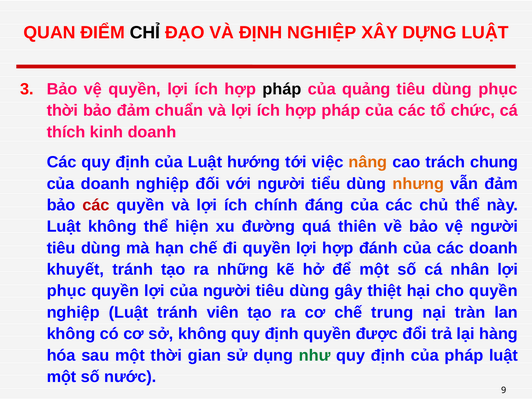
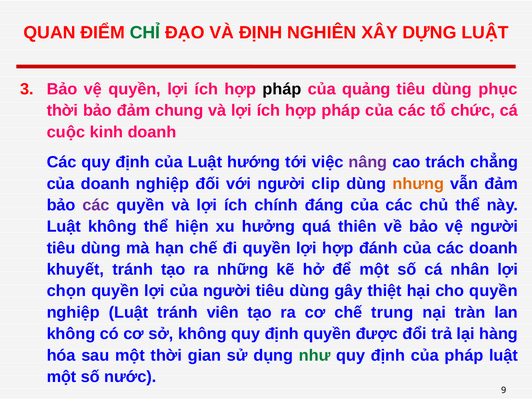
CHỈ colour: black -> green
ĐỊNH NGHIỆP: NGHIỆP -> NGHIÊN
chuẩn: chuẩn -> chung
thích: thích -> cuộc
nâng colour: orange -> purple
chung: chung -> chẳng
tiểu: tiểu -> clip
các at (96, 205) colour: red -> purple
đường: đường -> hưởng
phục at (66, 291): phục -> chọn
